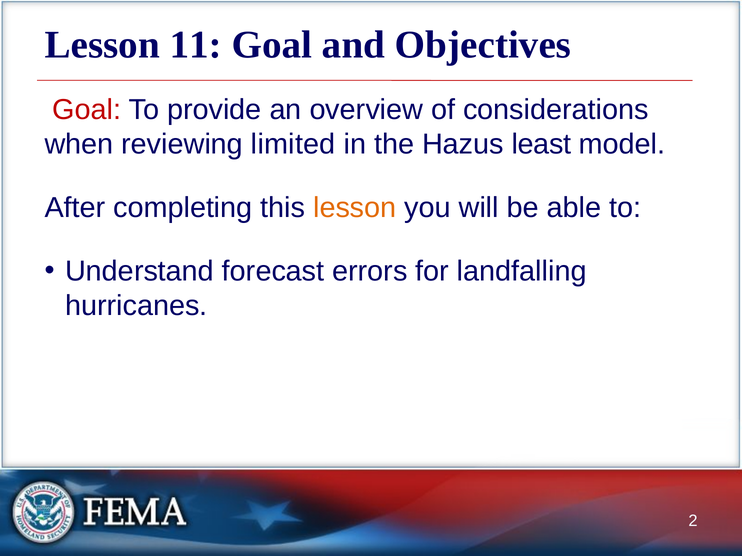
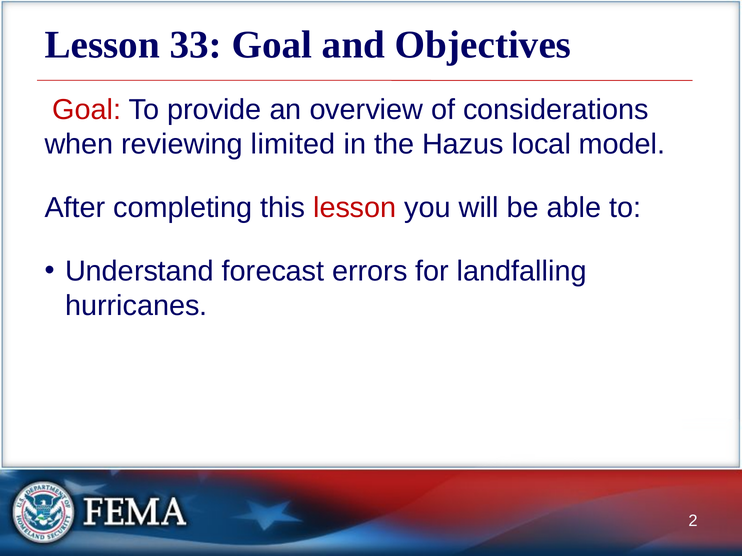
11: 11 -> 33
least: least -> local
lesson at (355, 208) colour: orange -> red
